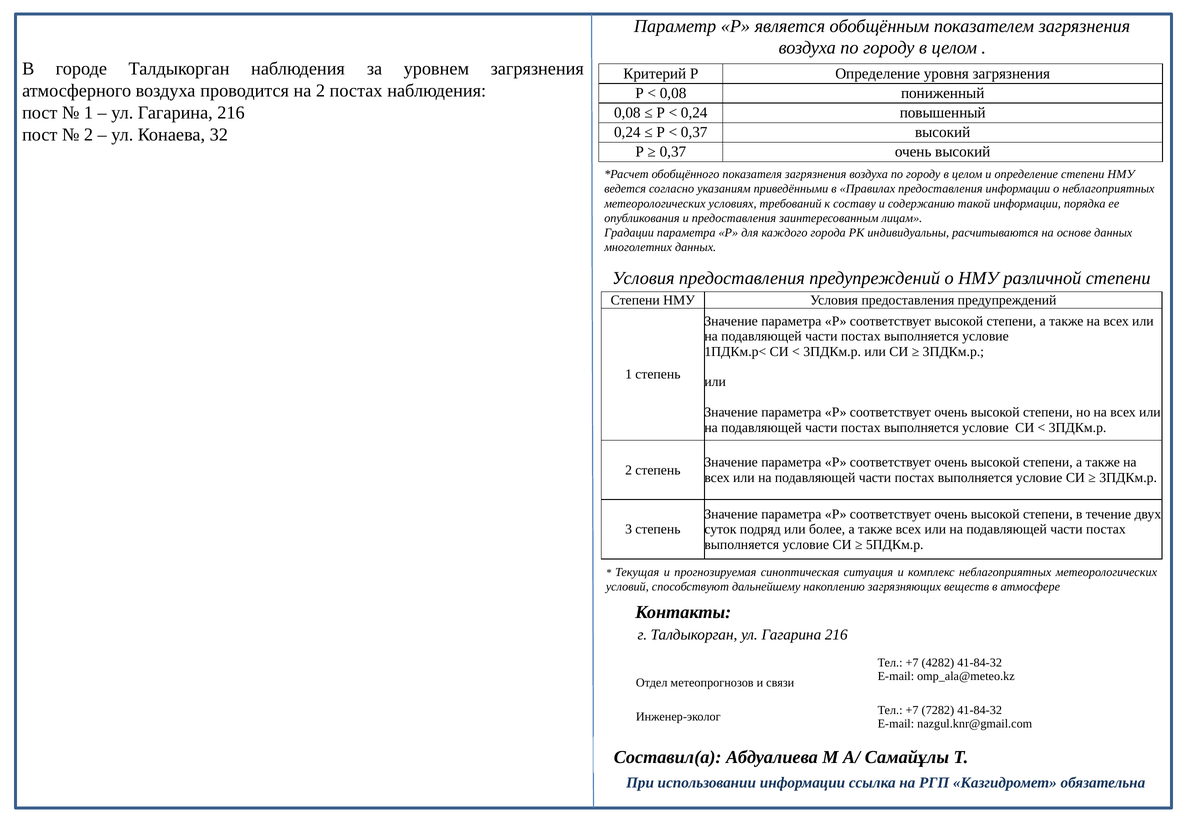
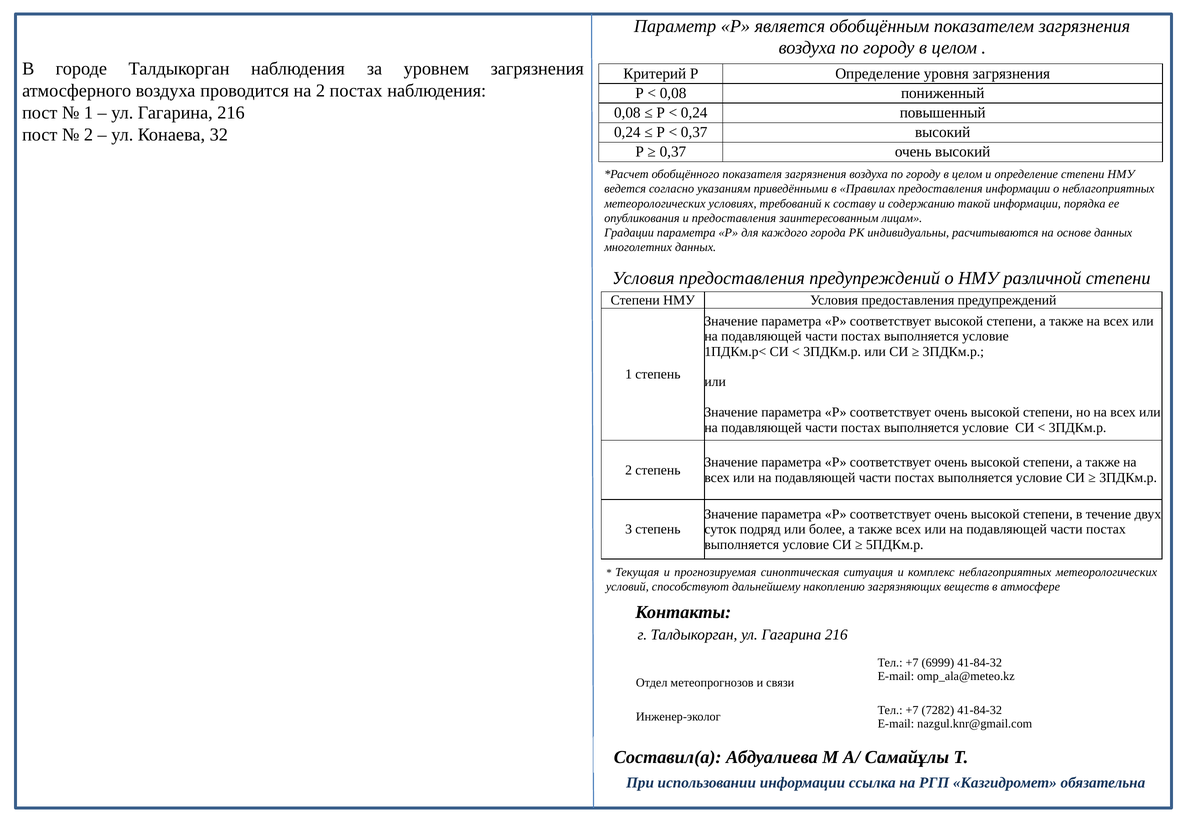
4282: 4282 -> 6999
